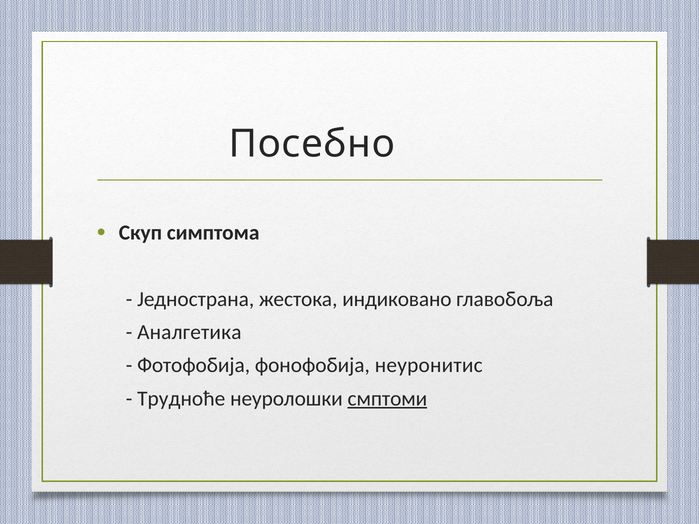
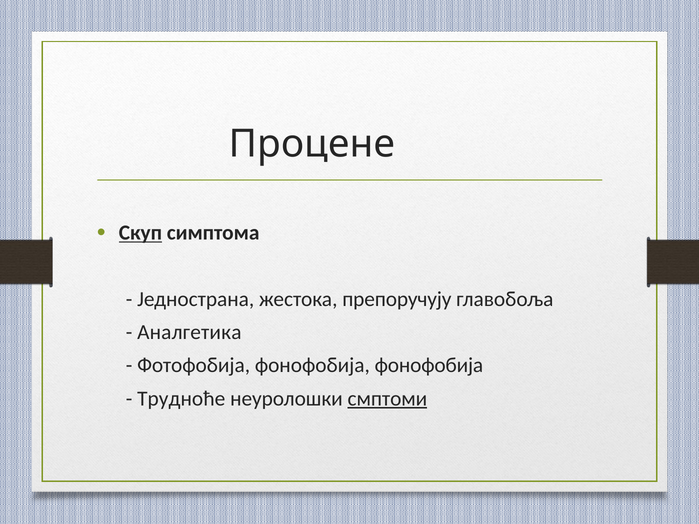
Пoсeбнo: Пoсeбнo -> Процене
Скуп underline: none -> present
индикoвaнo: индикoвaнo -> прeпoручуjу
фонофобија неуронитис: неуронитис -> фонофобија
